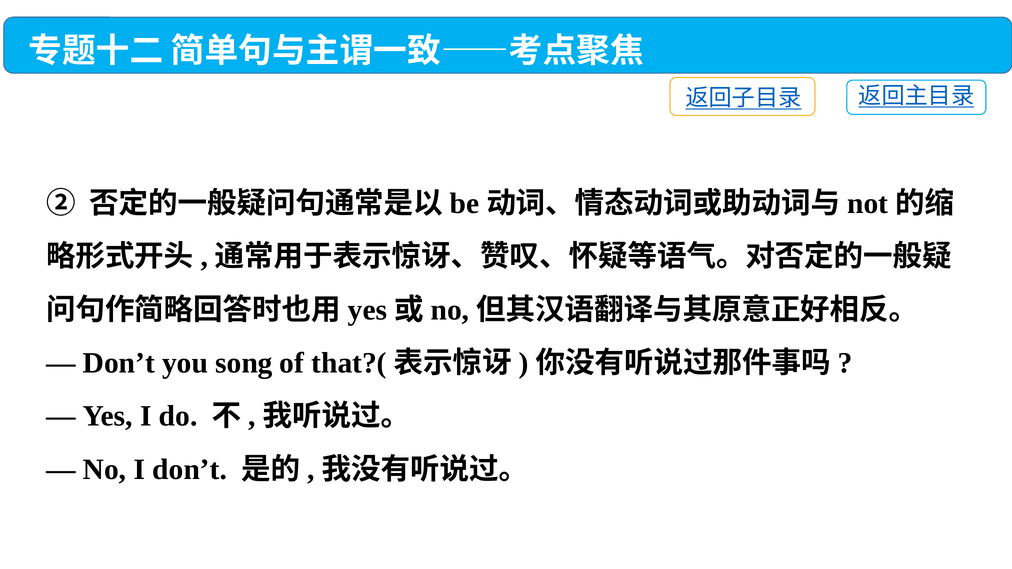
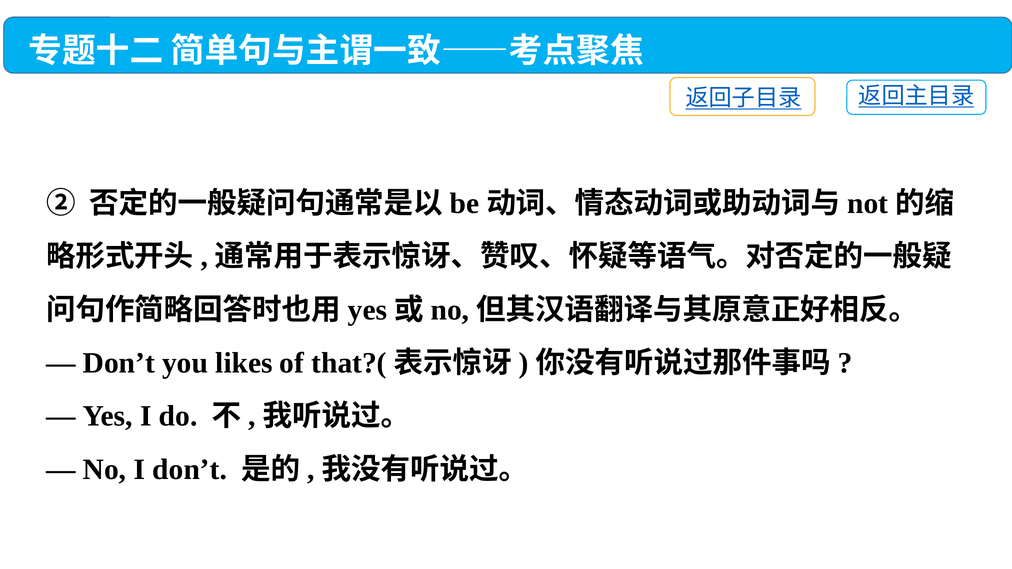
song: song -> likes
